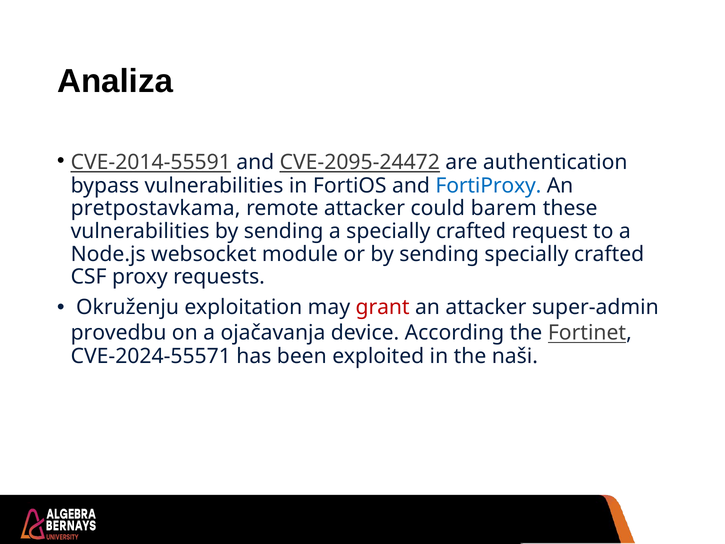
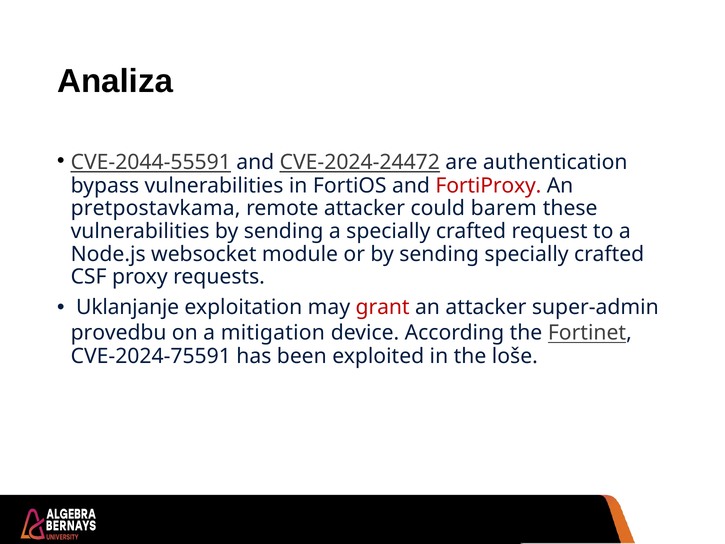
CVE-2014-55591: CVE-2014-55591 -> CVE-2044-55591
CVE-2095-24472: CVE-2095-24472 -> CVE-2024-24472
FortiProxy colour: blue -> red
Okruženju: Okruženju -> Uklanjanje
ojačavanja: ojačavanja -> mitigation
CVE-2024-55571: CVE-2024-55571 -> CVE-2024-75591
naši: naši -> loše
